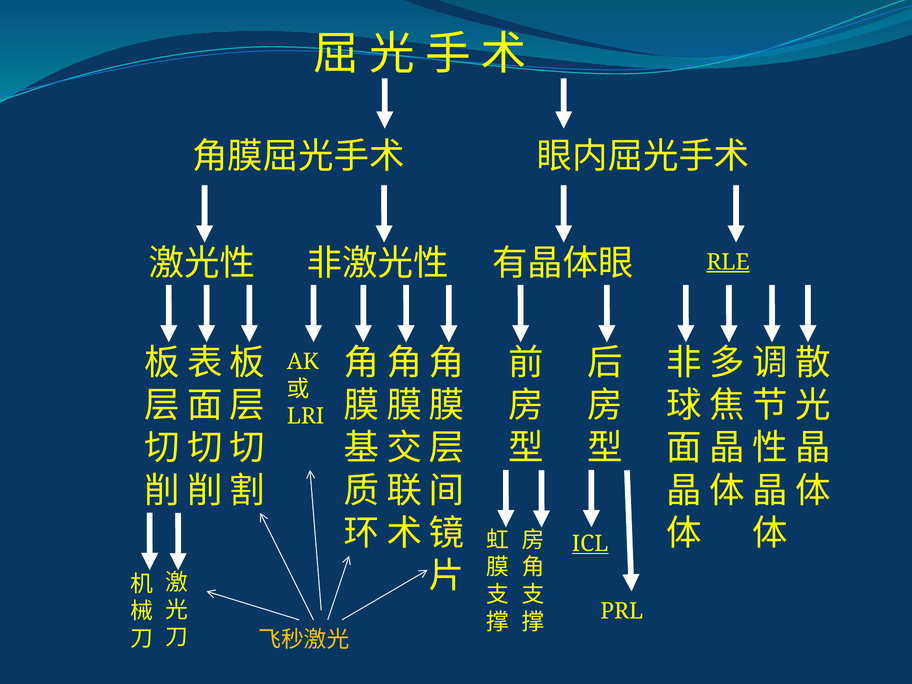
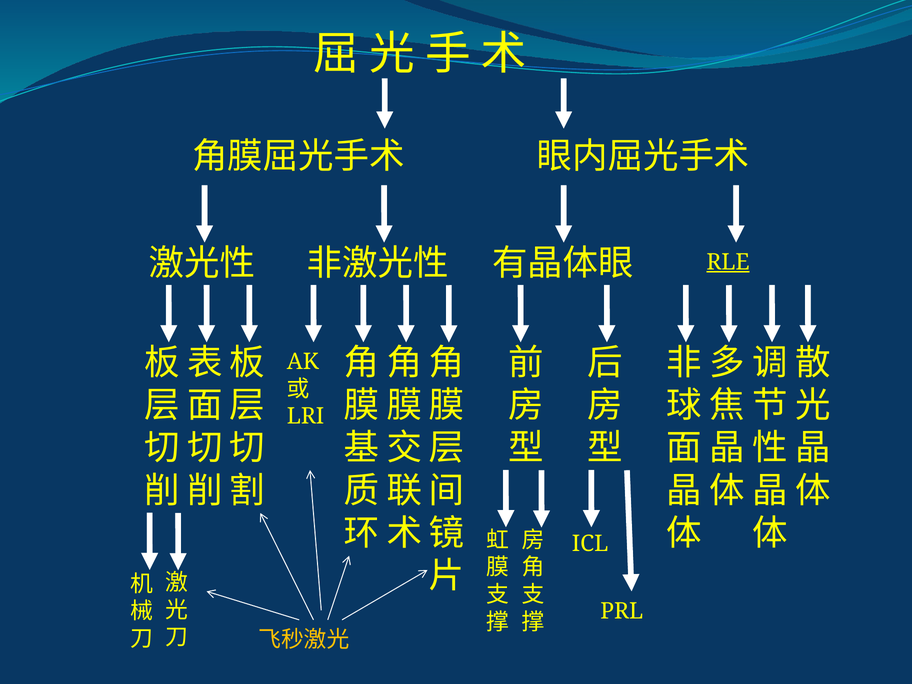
ICL underline: present -> none
